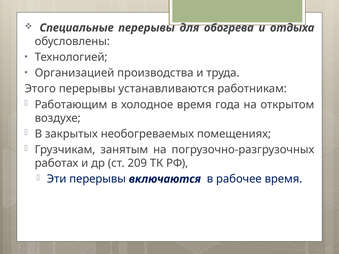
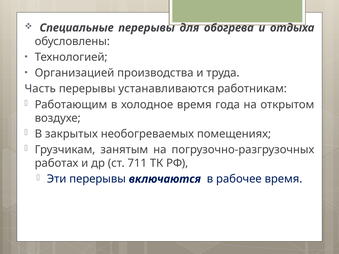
Этого: Этого -> Часть
209: 209 -> 711
